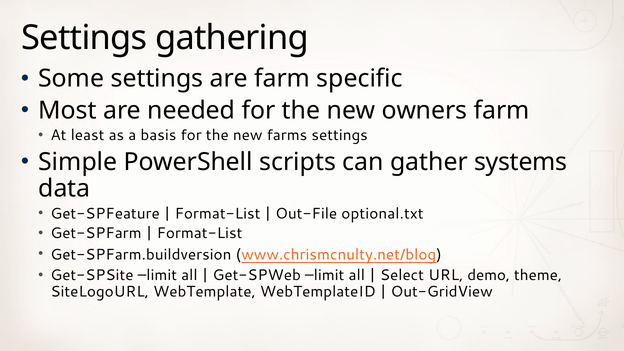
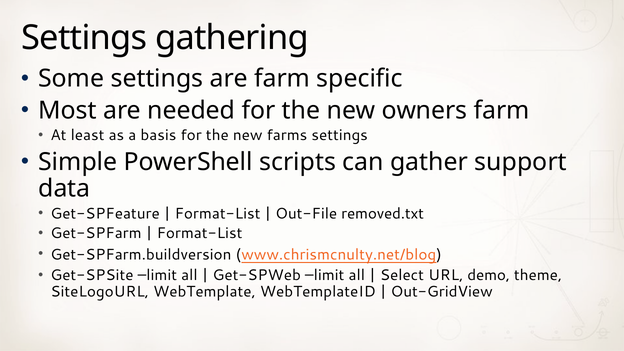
systems: systems -> support
optional.txt: optional.txt -> removed.txt
